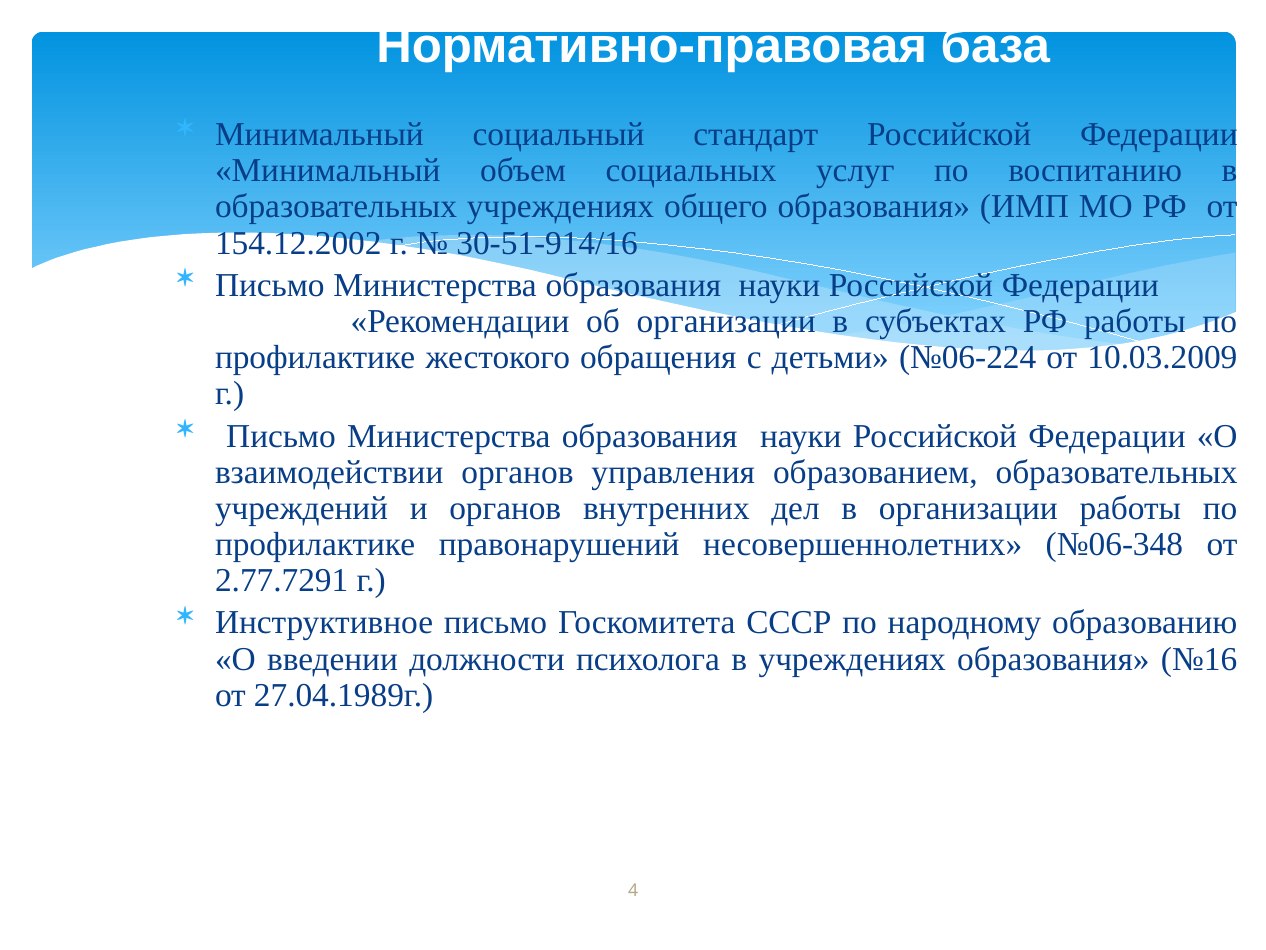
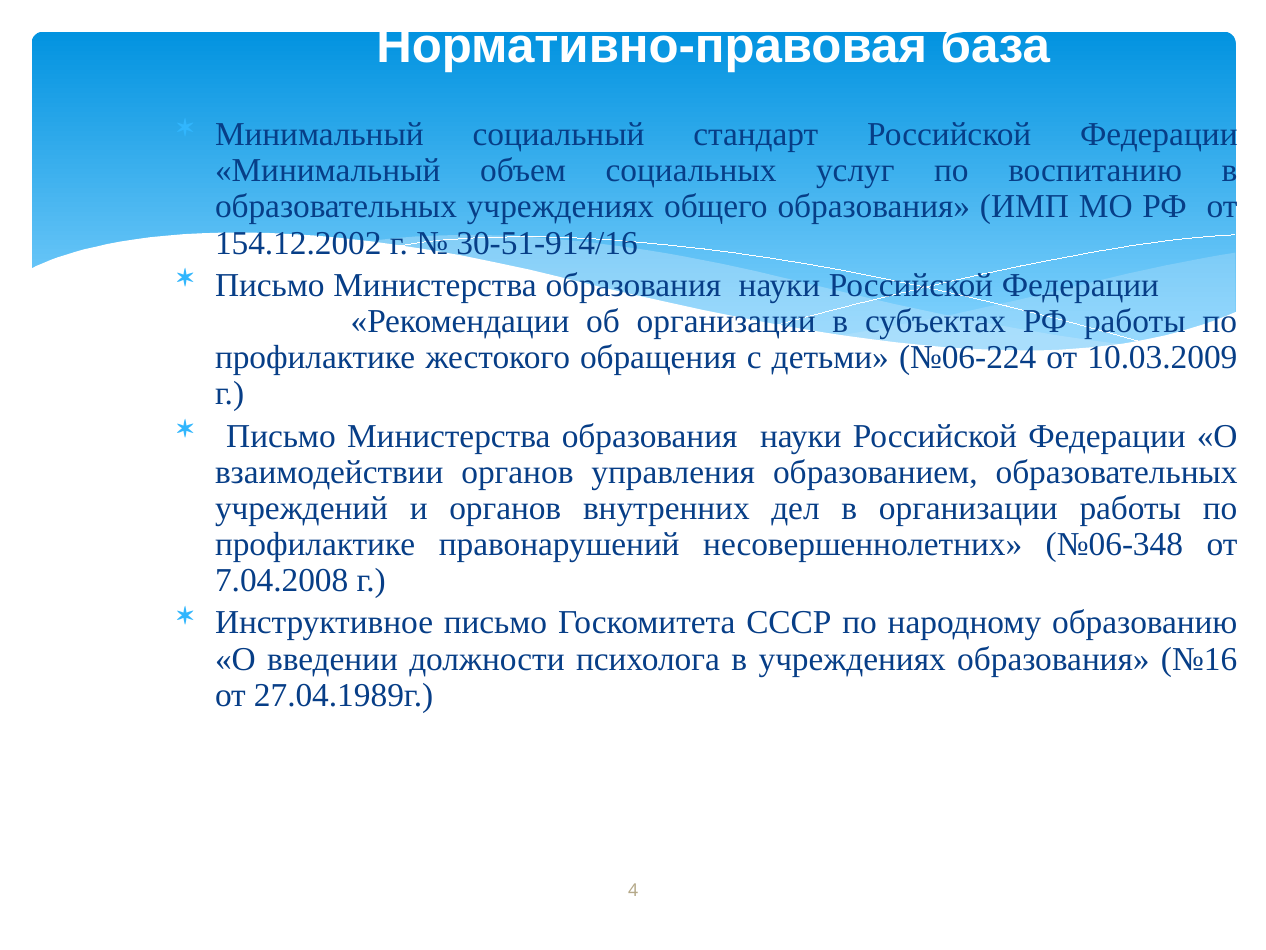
2.77.7291: 2.77.7291 -> 7.04.2008
